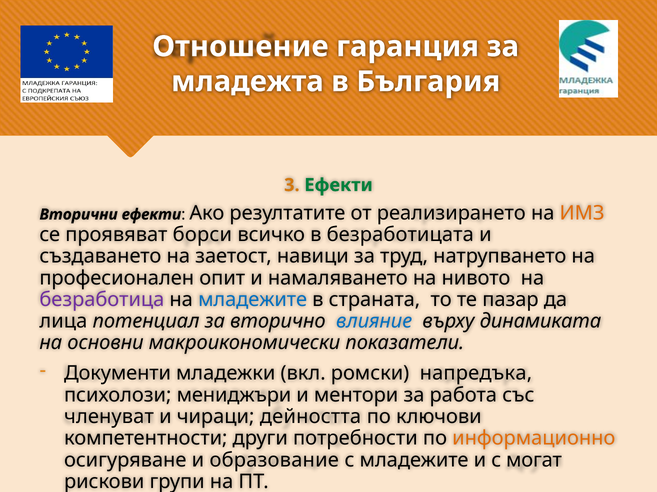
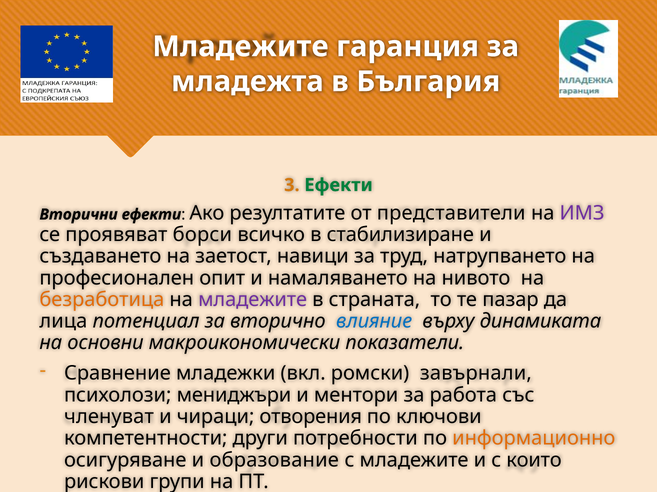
Отношение at (240, 47): Отношение -> Младежите
реализирането: реализирането -> представители
ИМЗ colour: orange -> purple
безработицата: безработицата -> стабилизиране
безработица colour: purple -> orange
младежите at (253, 300) colour: blue -> purple
Документи: Документи -> Сравнение
напредъка: напредъка -> завърнали
дейността: дейността -> отворения
могат: могат -> които
